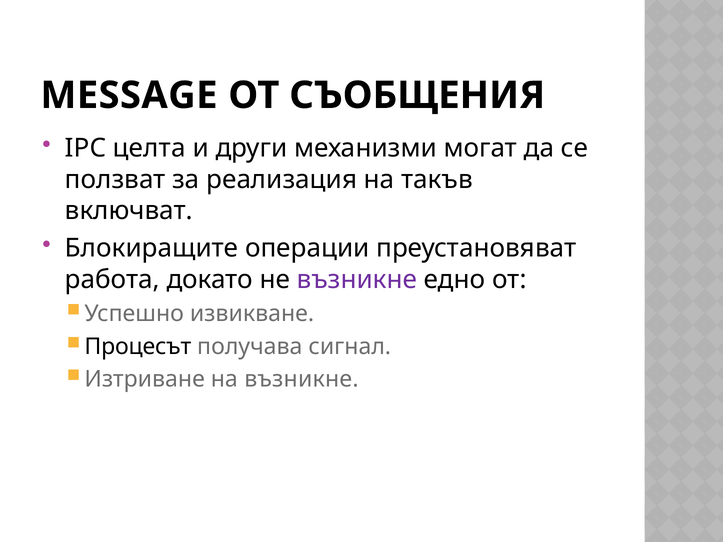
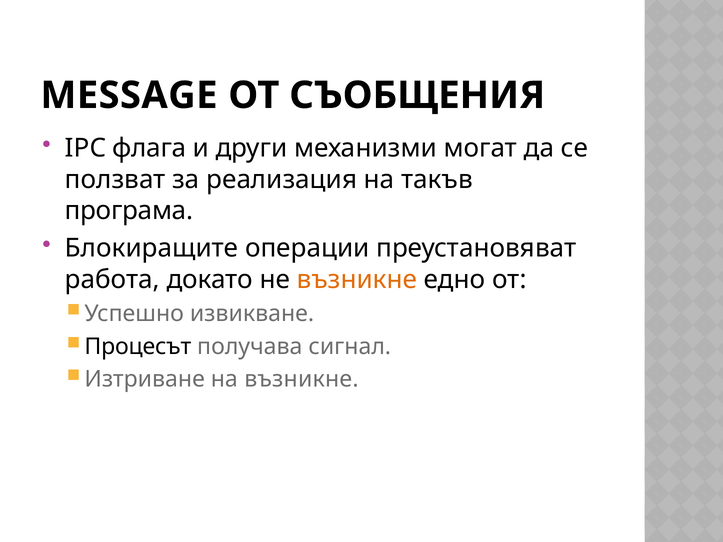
целта: целта -> флага
включват: включват -> програма
възникне at (357, 280) colour: purple -> orange
